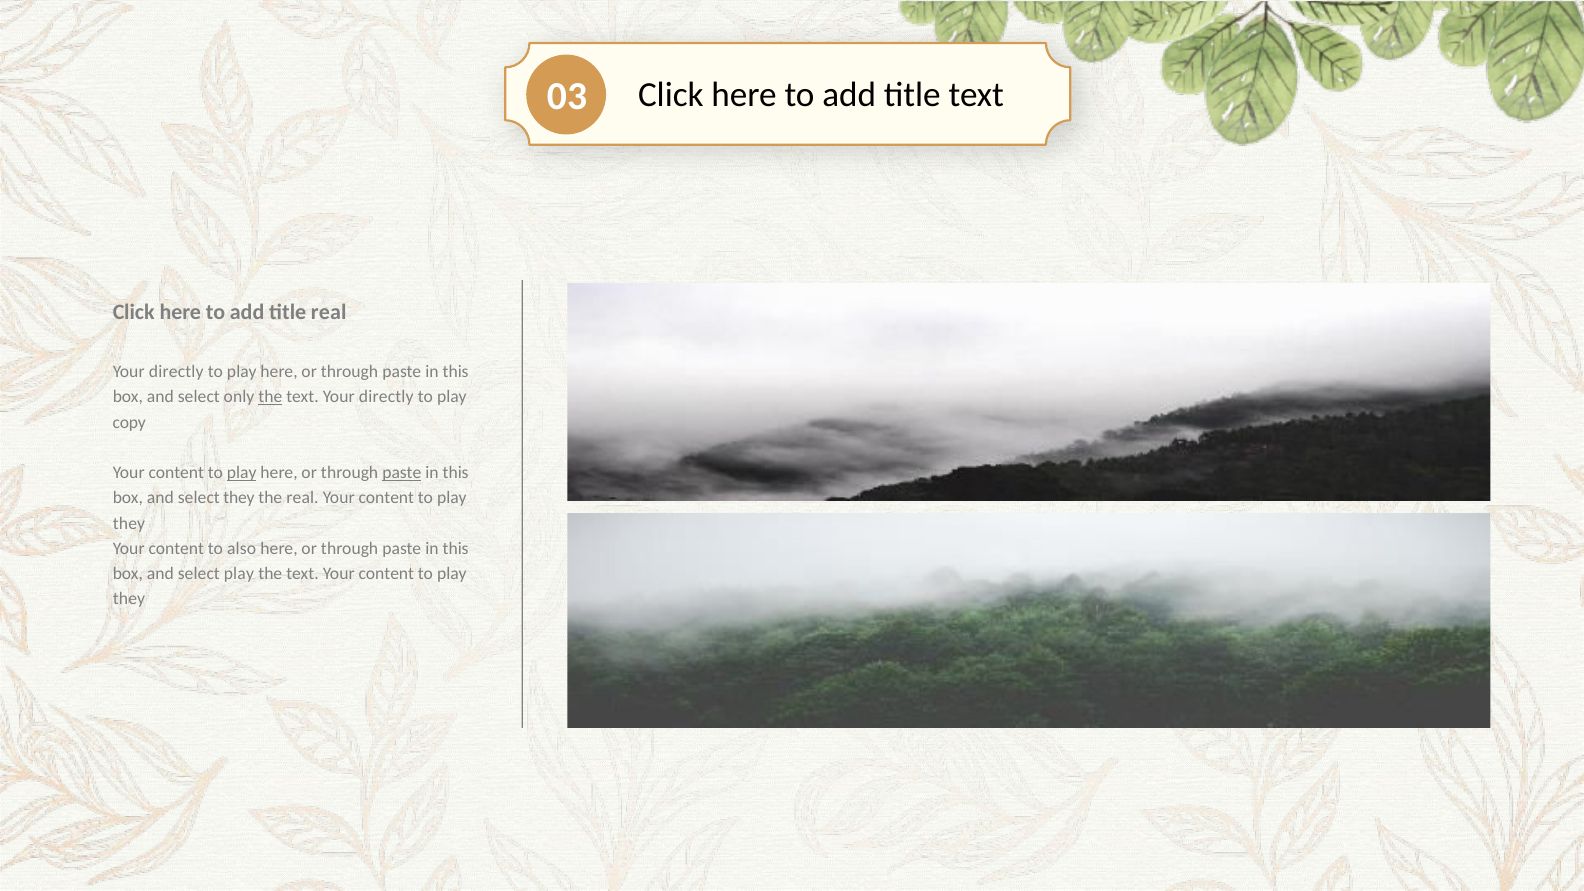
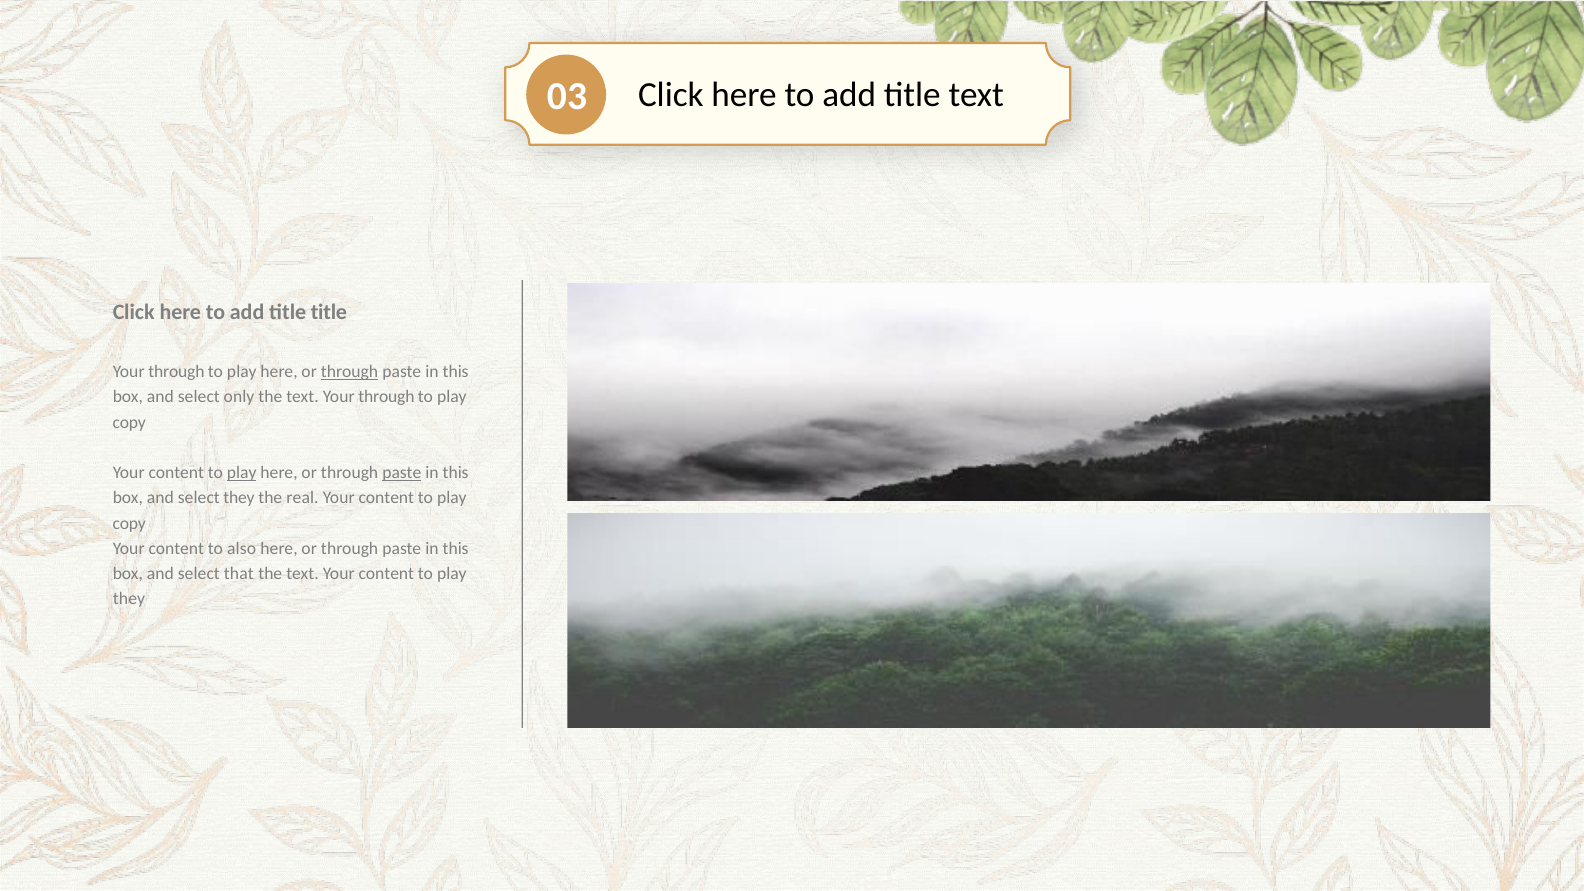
title real: real -> title
directly at (176, 372): directly -> through
through at (350, 372) underline: none -> present
the at (270, 397) underline: present -> none
text Your directly: directly -> through
they at (129, 523): they -> copy
select play: play -> that
